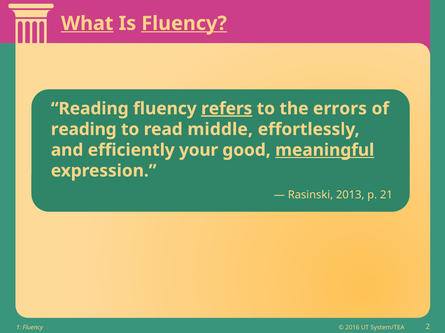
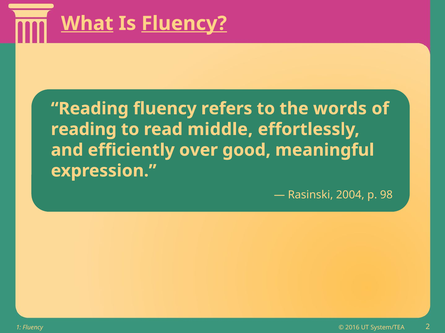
refers underline: present -> none
errors: errors -> words
your: your -> over
meaningful underline: present -> none
2013: 2013 -> 2004
21: 21 -> 98
